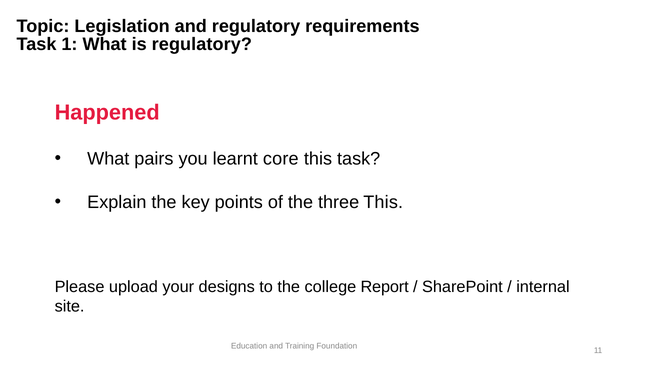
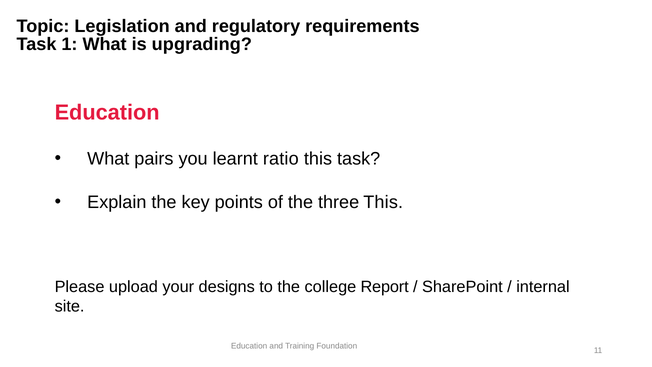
is regulatory: regulatory -> upgrading
Happened at (107, 113): Happened -> Education
core: core -> ratio
